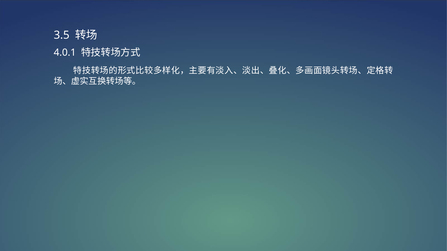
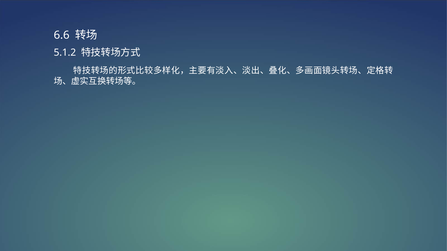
3.5: 3.5 -> 6.6
4.0.1: 4.0.1 -> 5.1.2
